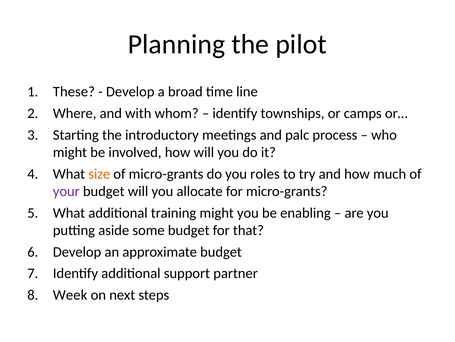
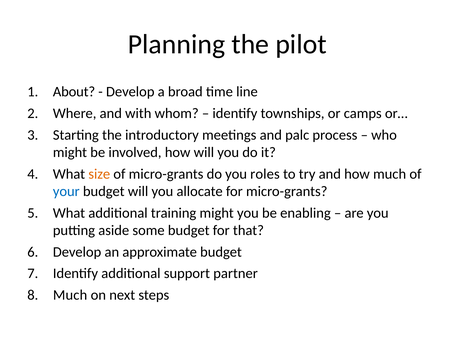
These: These -> About
your colour: purple -> blue
Week at (70, 294): Week -> Much
